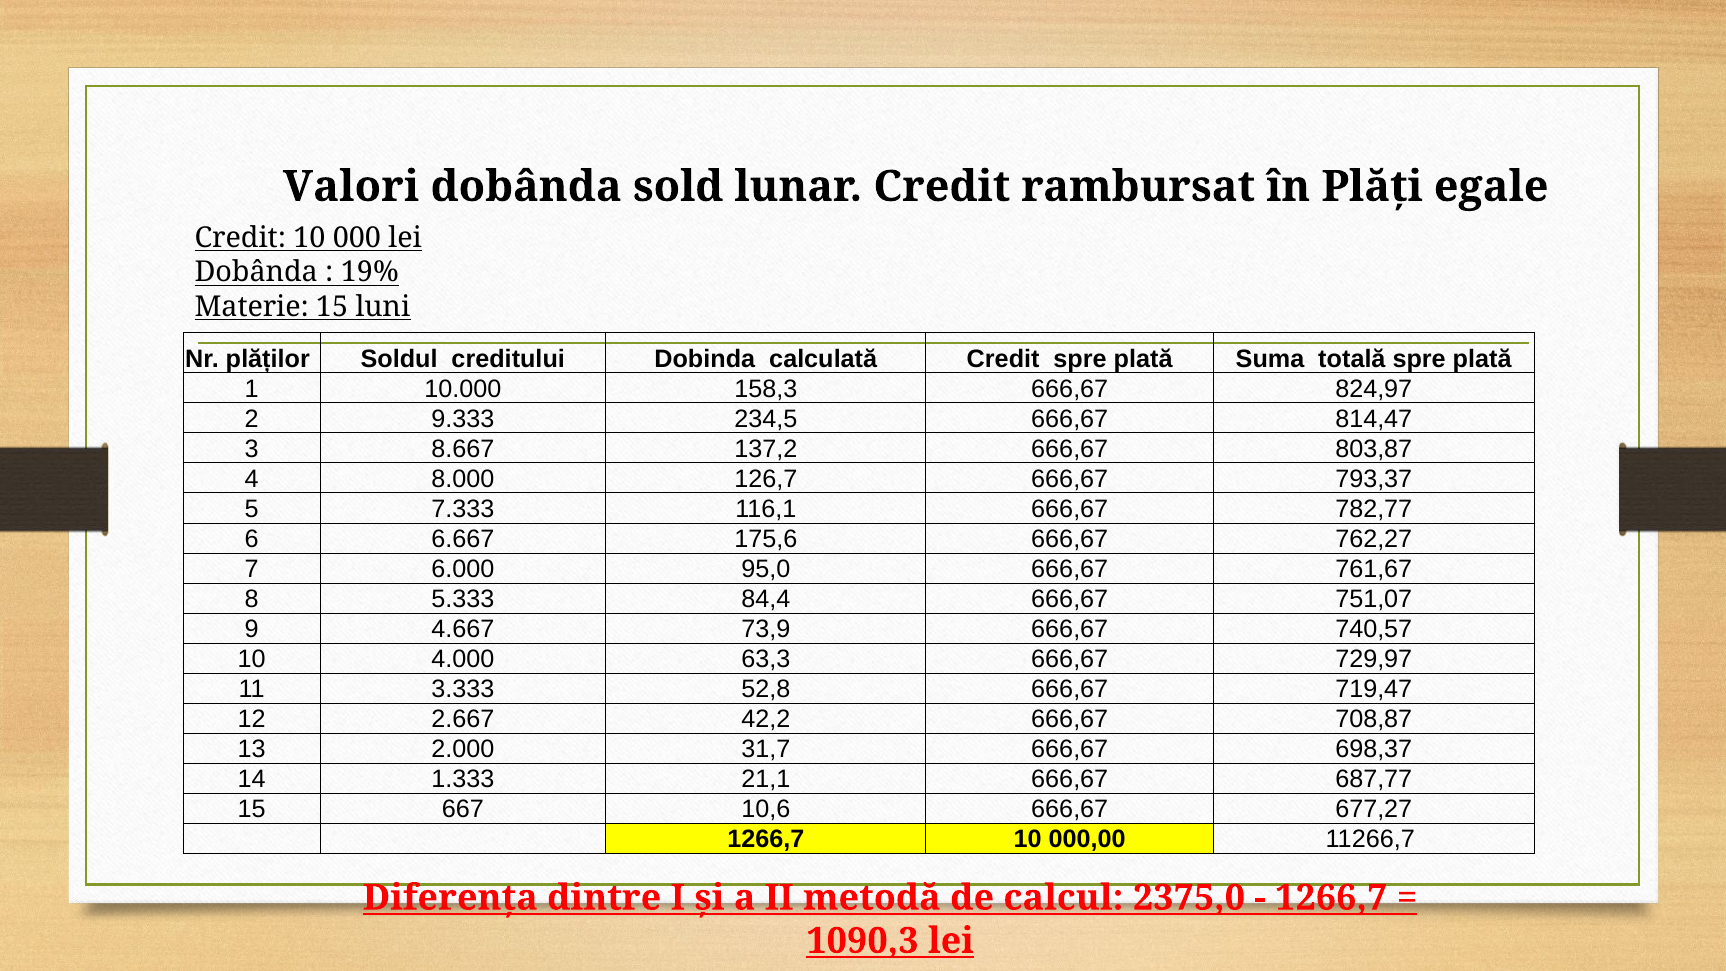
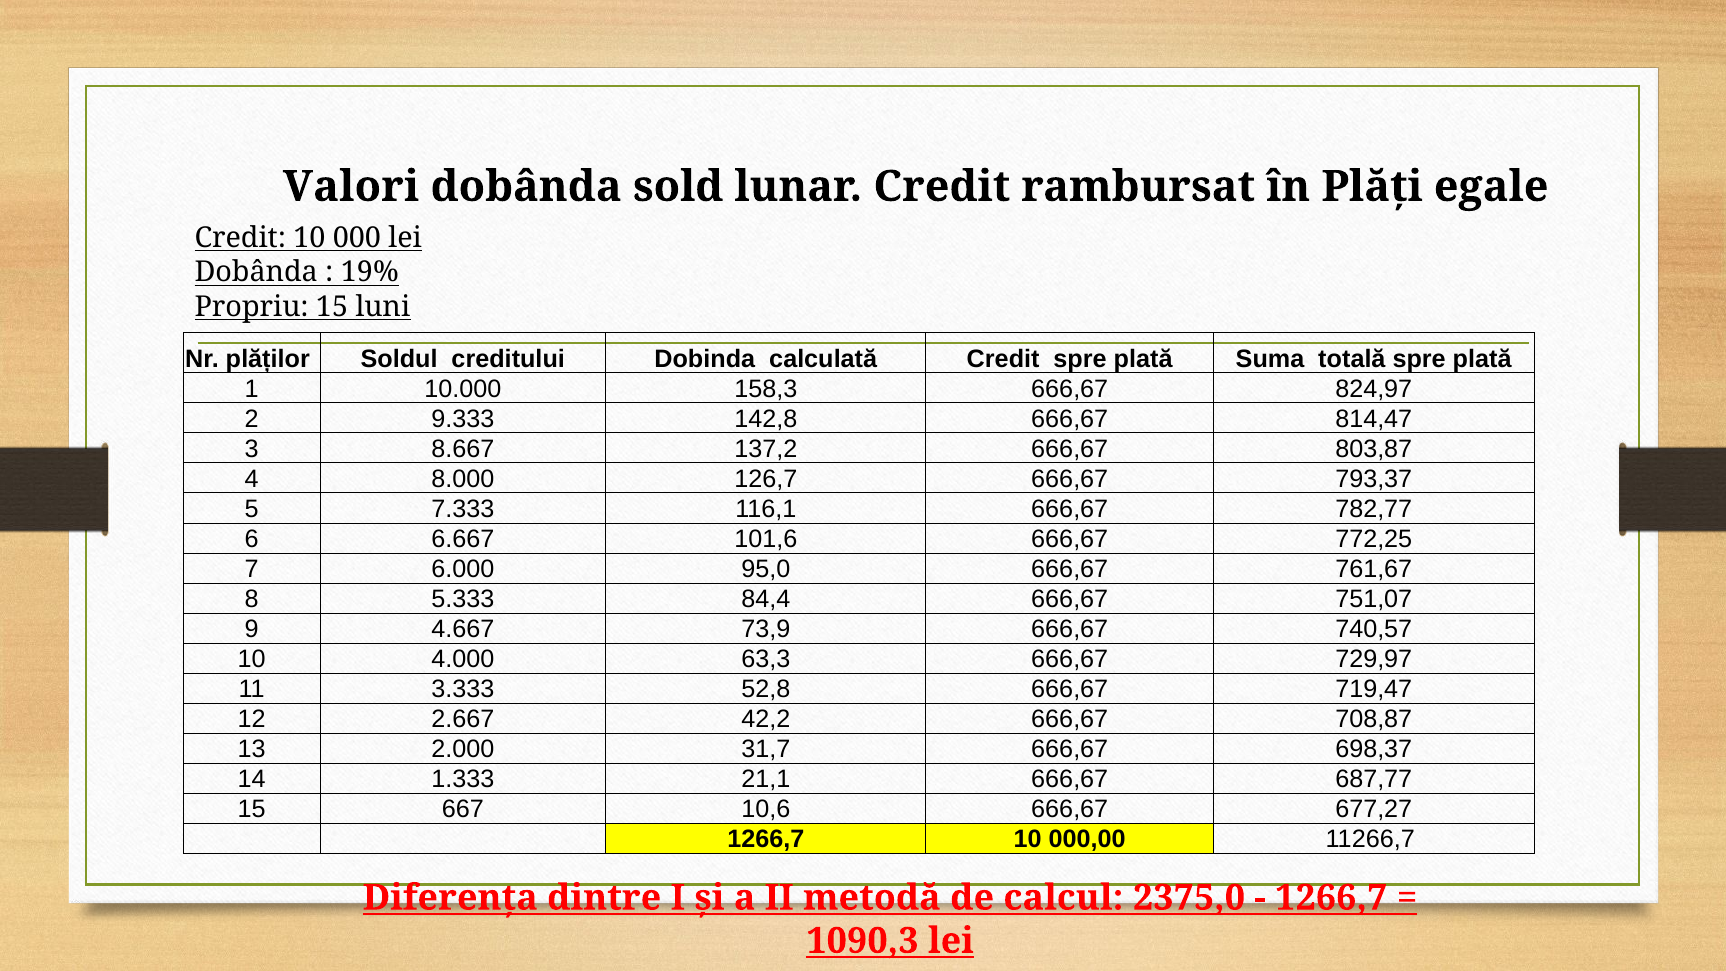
Materie: Materie -> Propriu
234,5: 234,5 -> 142,8
175,6: 175,6 -> 101,6
762,27: 762,27 -> 772,25
